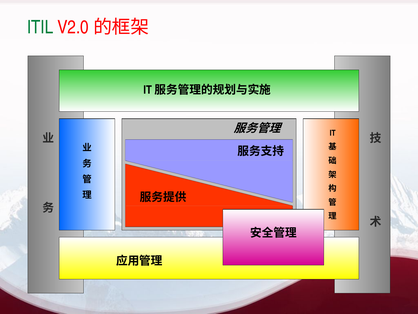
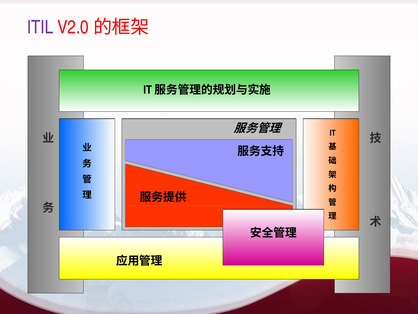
ITIL colour: green -> purple
